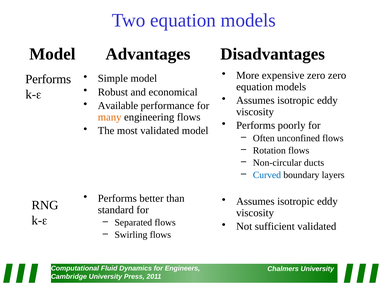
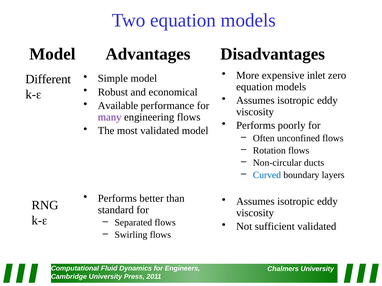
expensive zero: zero -> inlet
Performs at (48, 79): Performs -> Different
many colour: orange -> purple
